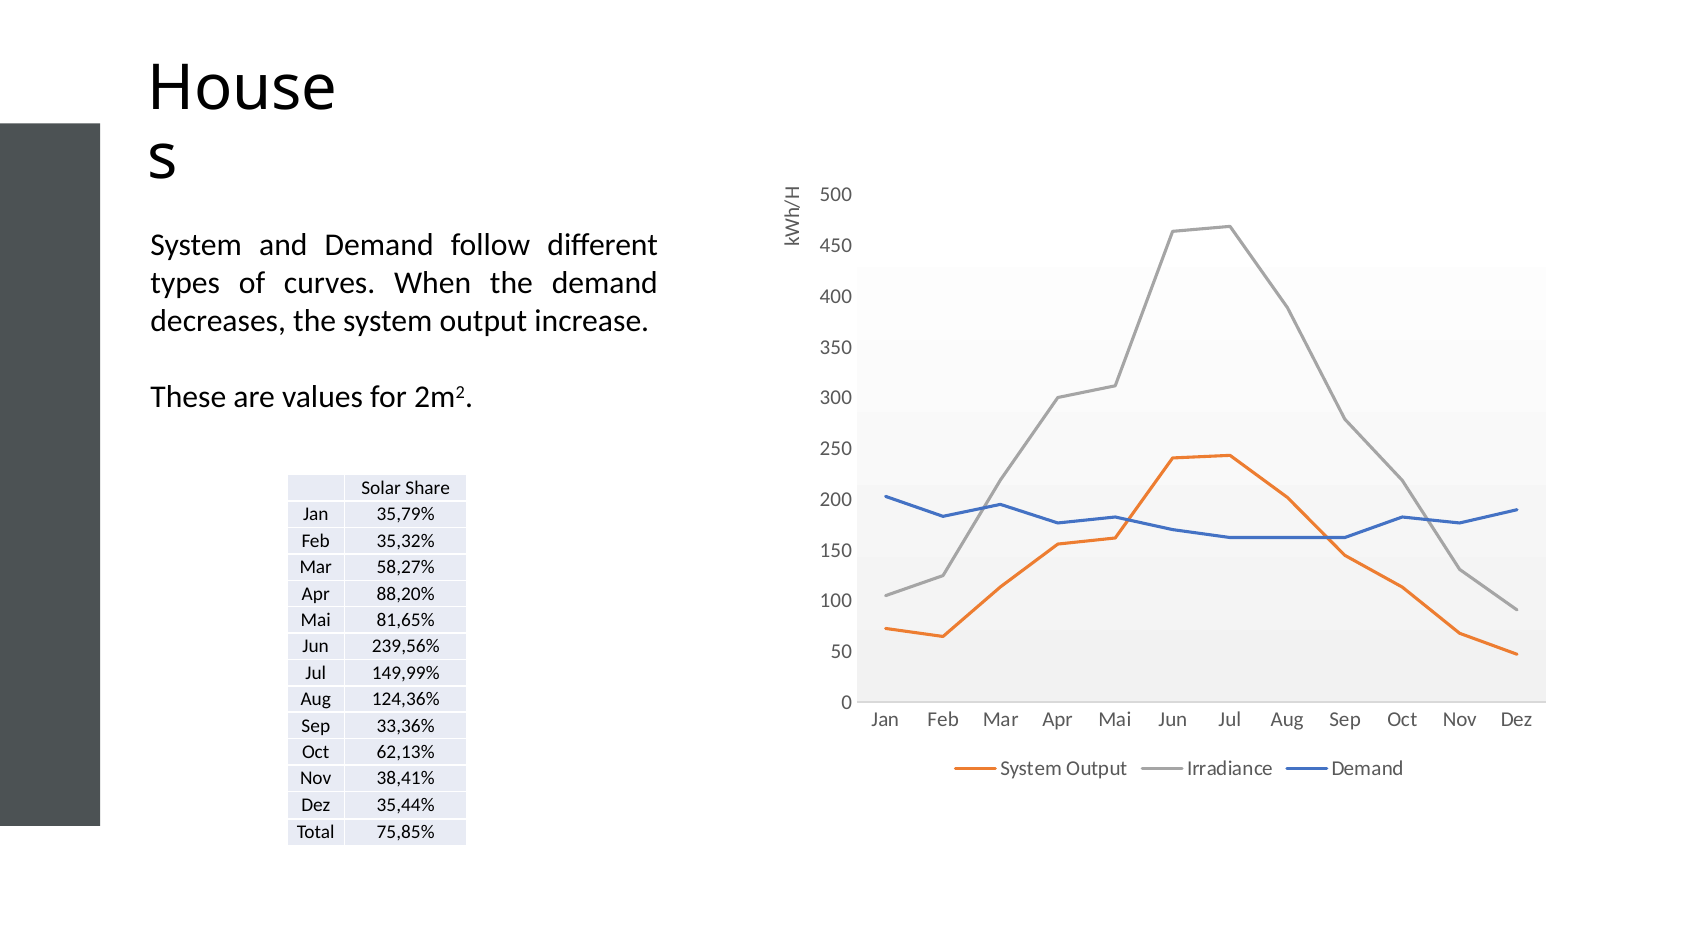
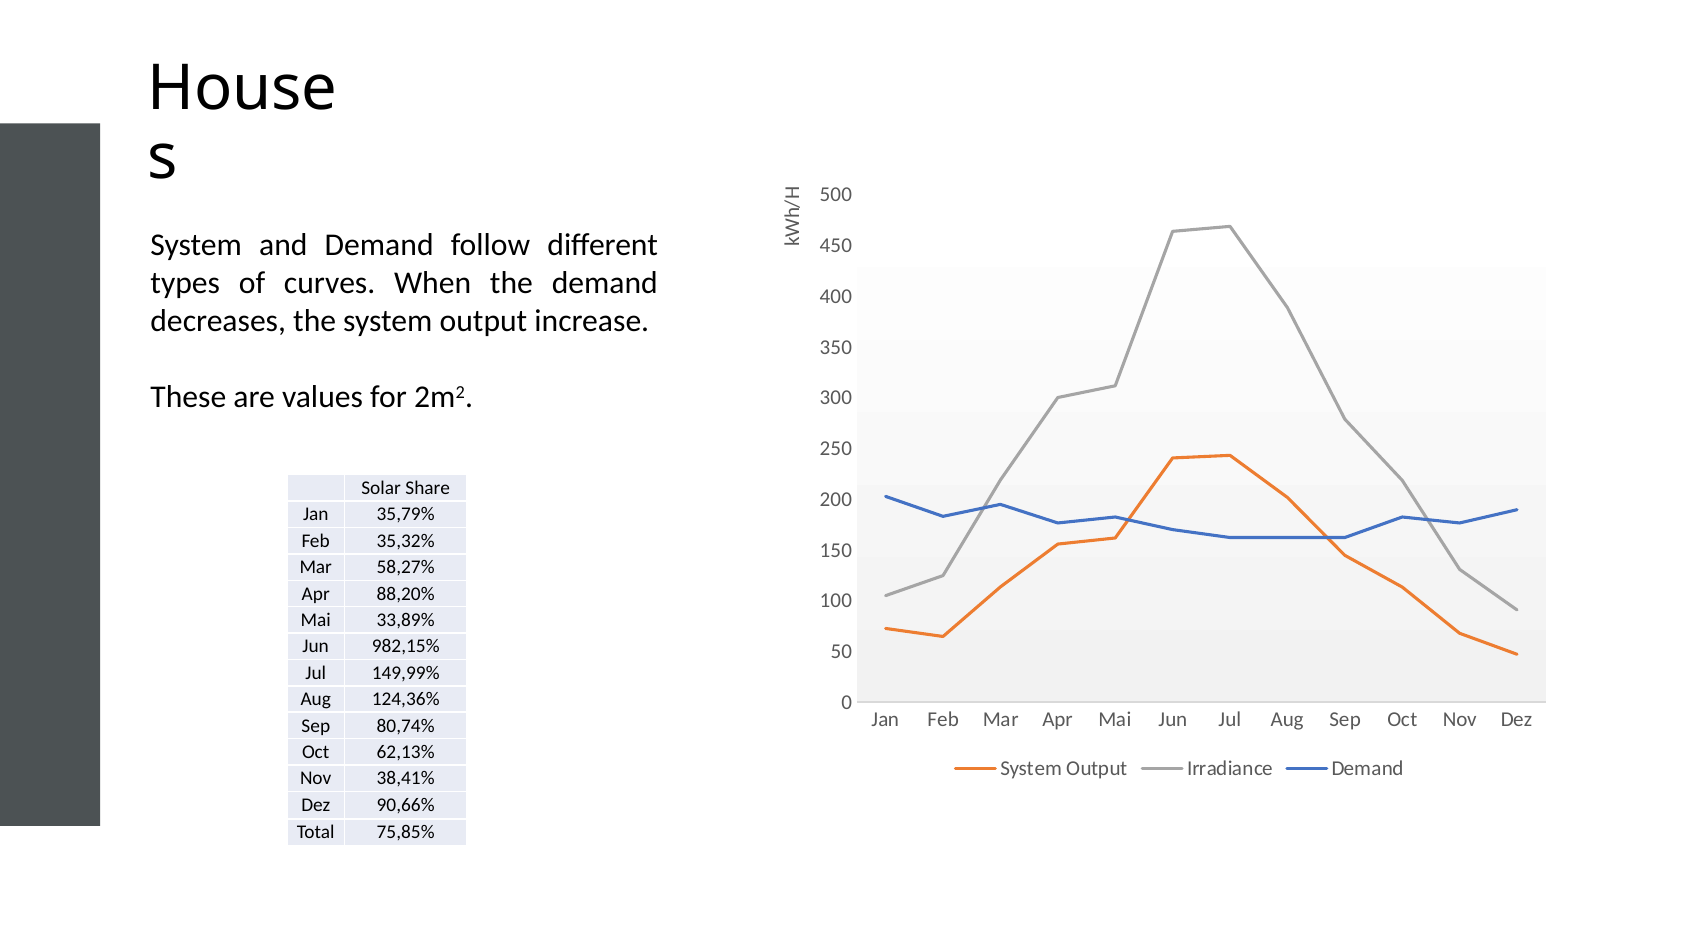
81,65%: 81,65% -> 33,89%
239,56%: 239,56% -> 982,15%
33,36%: 33,36% -> 80,74%
35,44%: 35,44% -> 90,66%
